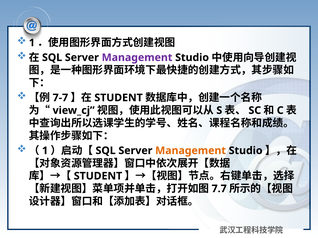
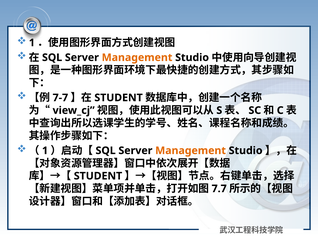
Management at (137, 58) colour: purple -> orange
